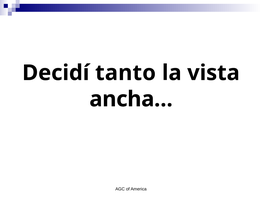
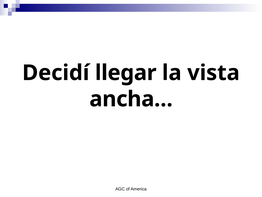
tanto: tanto -> llegar
